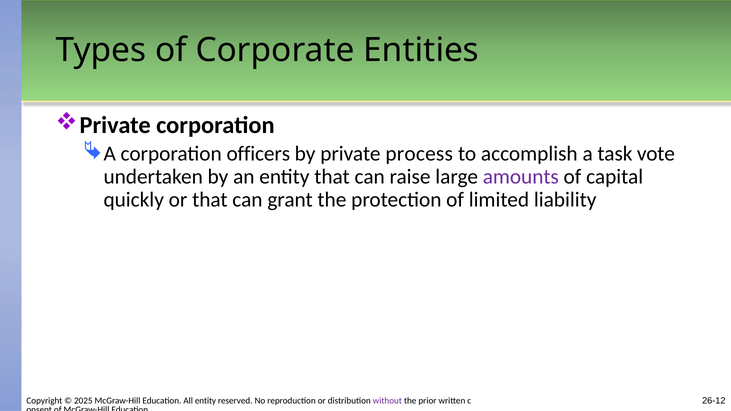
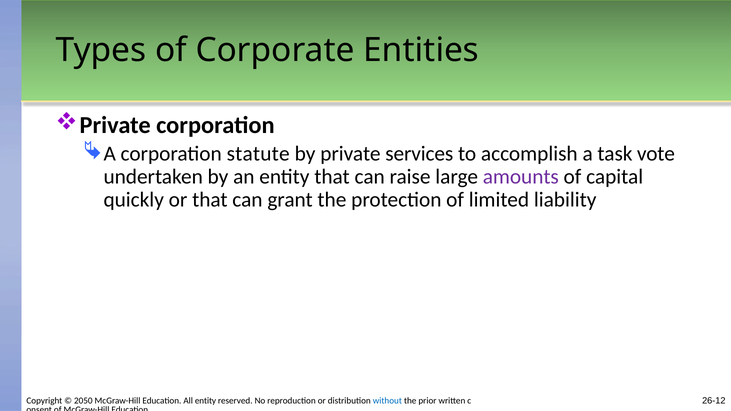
officers: officers -> statute
process: process -> services
2025: 2025 -> 2050
without colour: purple -> blue
